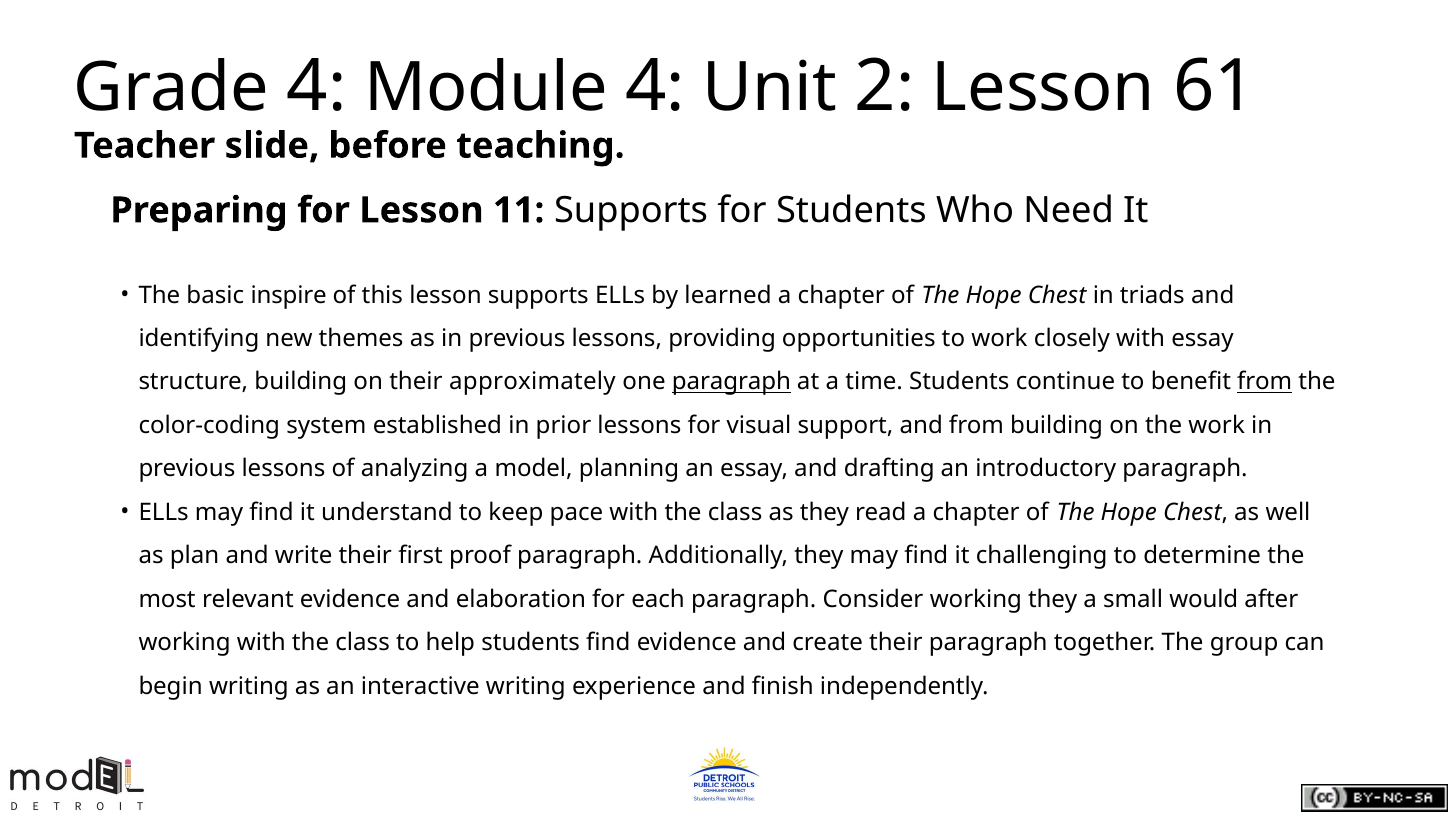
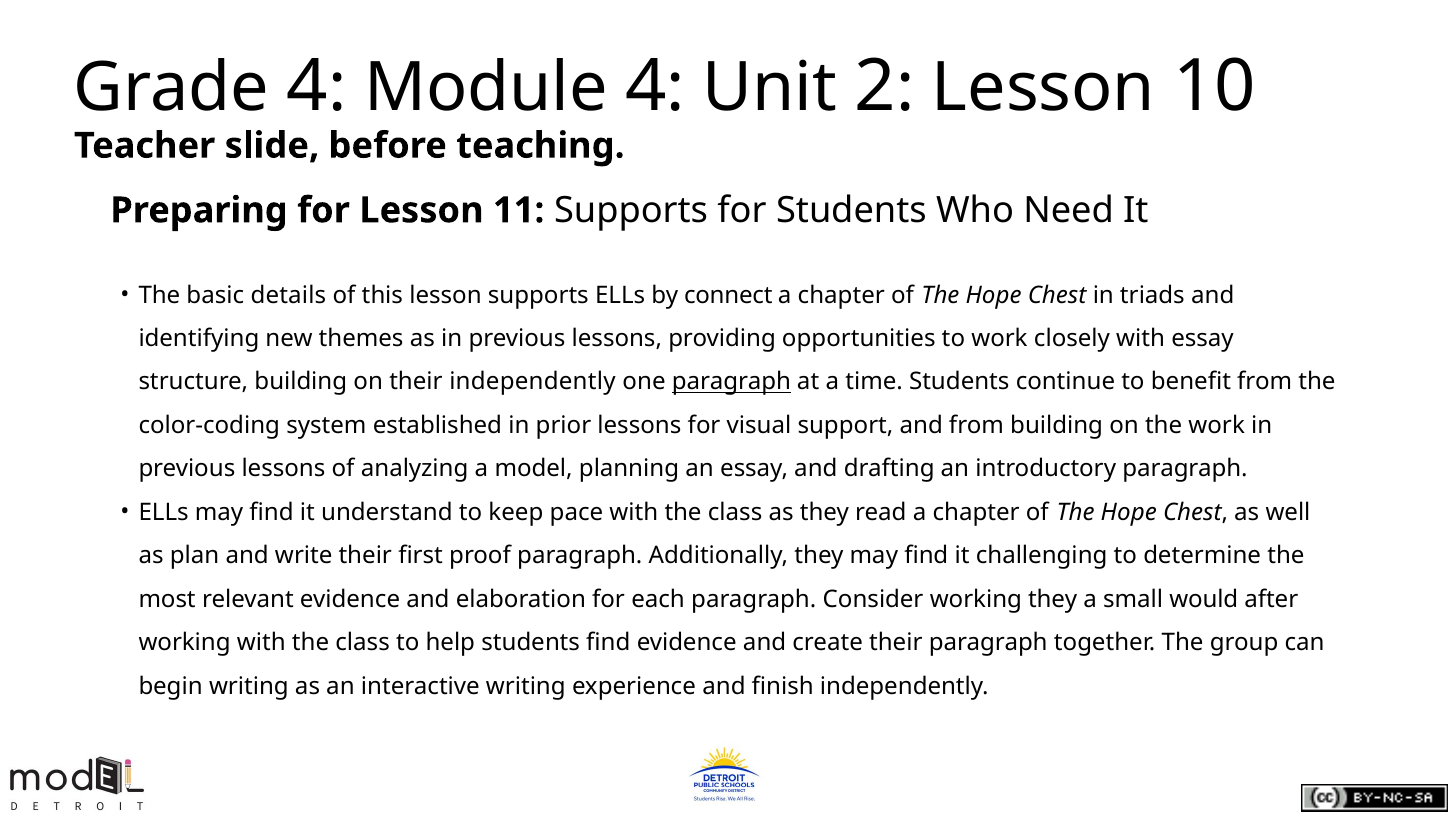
61: 61 -> 10
inspire: inspire -> details
learned: learned -> connect
their approximately: approximately -> independently
from at (1265, 382) underline: present -> none
